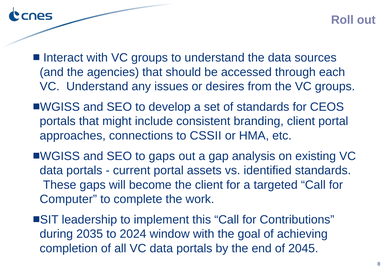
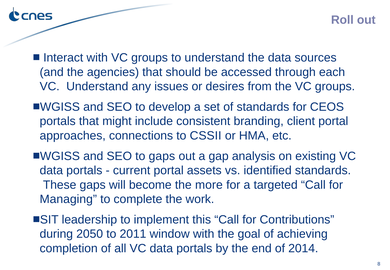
the client: client -> more
Computer: Computer -> Managing
2035: 2035 -> 2050
2024: 2024 -> 2011
2045: 2045 -> 2014
